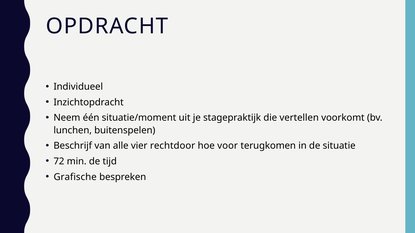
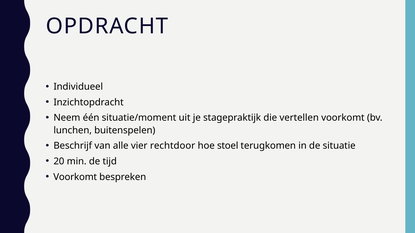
voor: voor -> stoel
72: 72 -> 20
Grafische at (75, 177): Grafische -> Voorkomt
